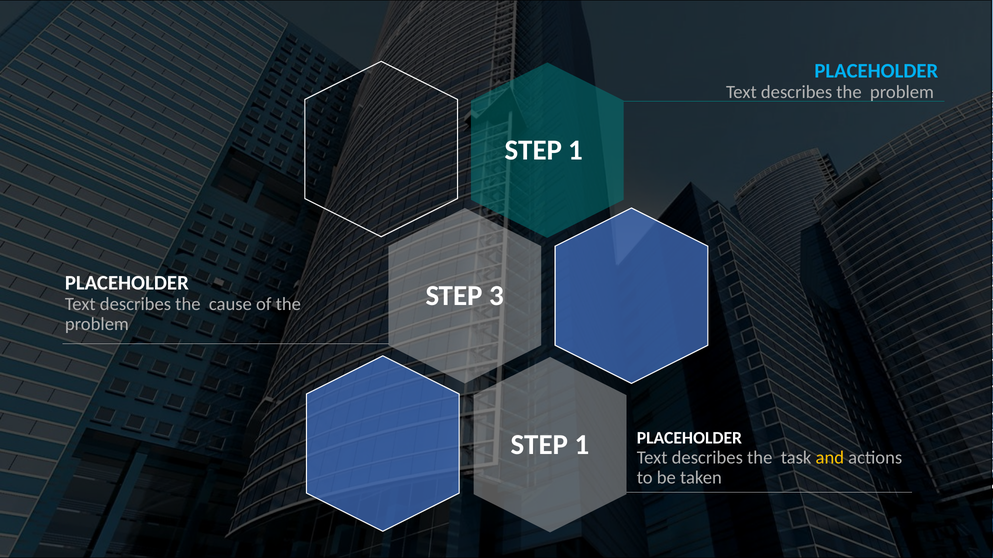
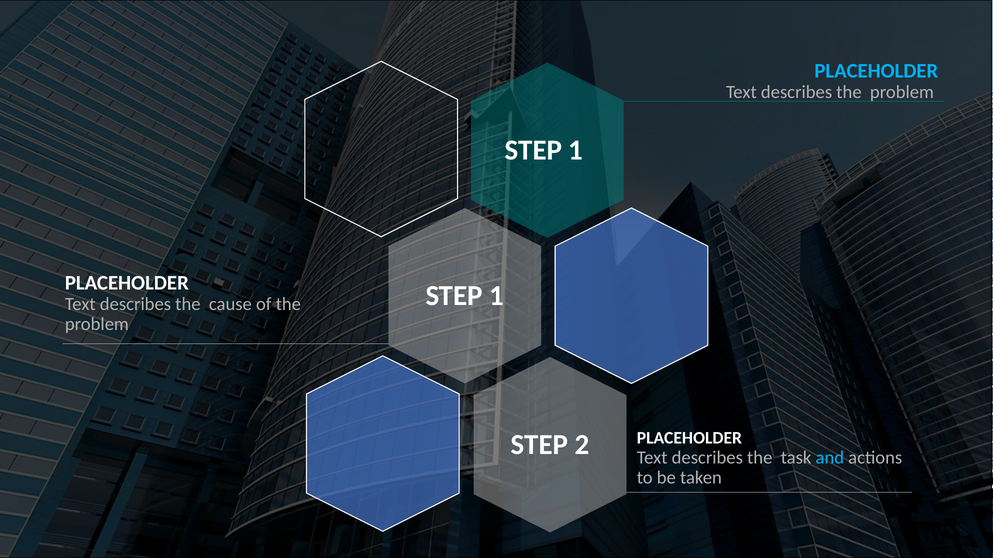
3 at (497, 296): 3 -> 1
1 at (582, 445): 1 -> 2
and colour: yellow -> light blue
